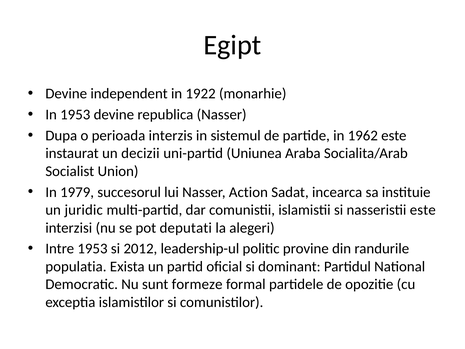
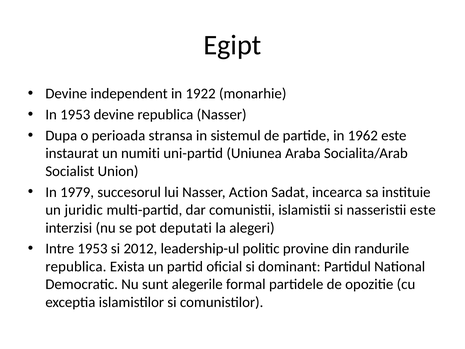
interzis: interzis -> stransa
decizii: decizii -> numiti
populatia at (76, 266): populatia -> republica
formeze: formeze -> alegerile
